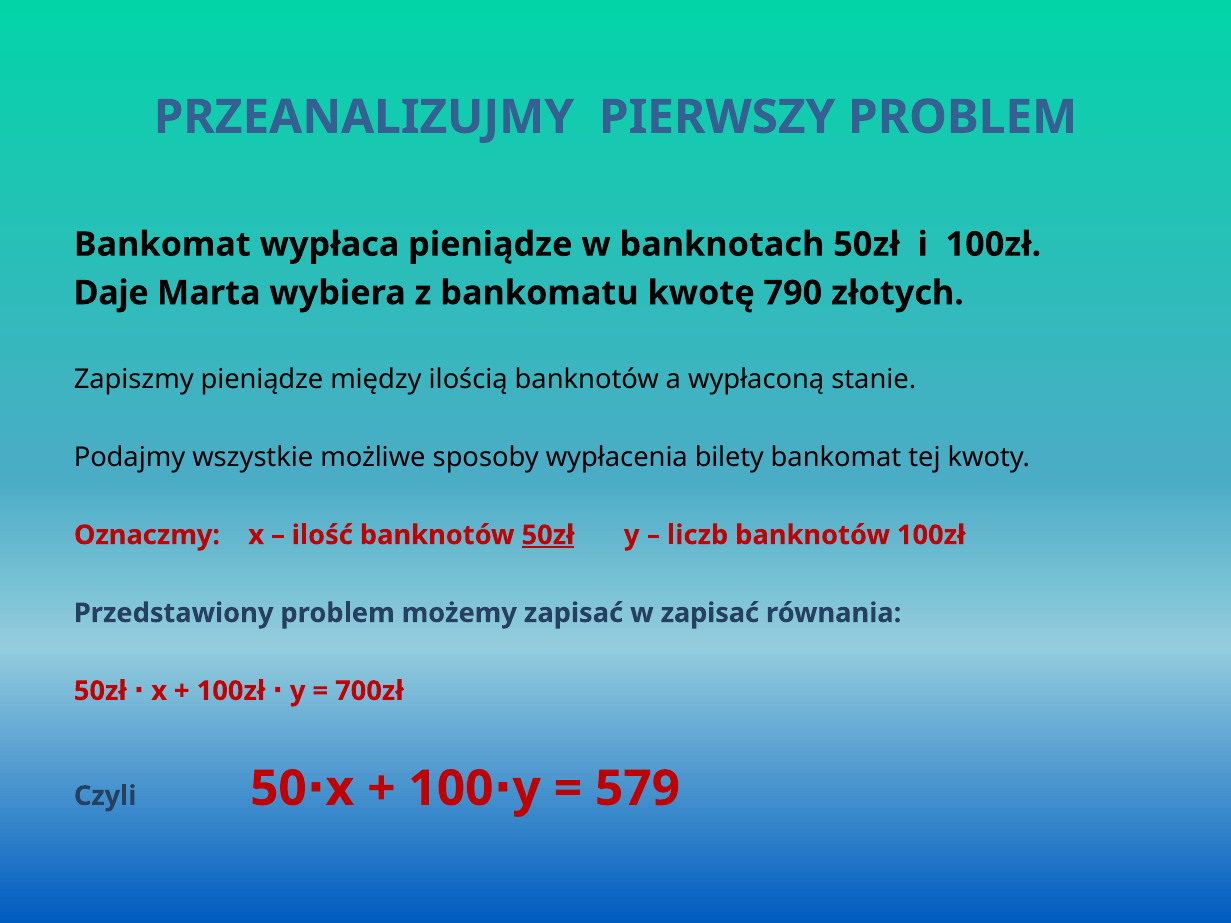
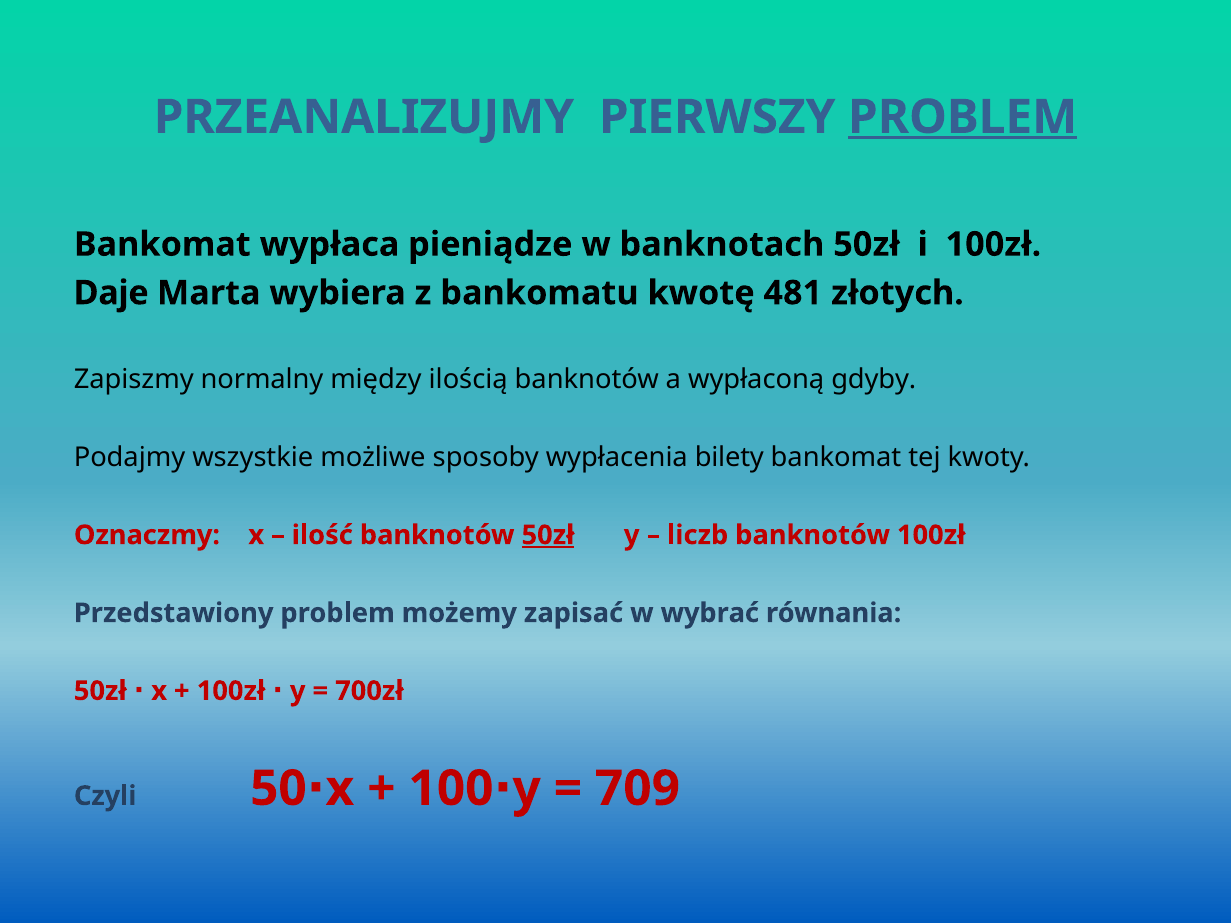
PROBLEM at (963, 117) underline: none -> present
790: 790 -> 481
Zapiszmy pieniądze: pieniądze -> normalny
stanie: stanie -> gdyby
w zapisać: zapisać -> wybrać
579: 579 -> 709
